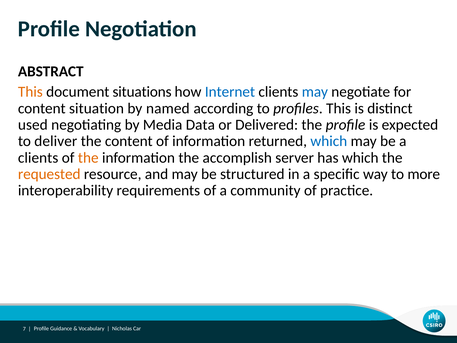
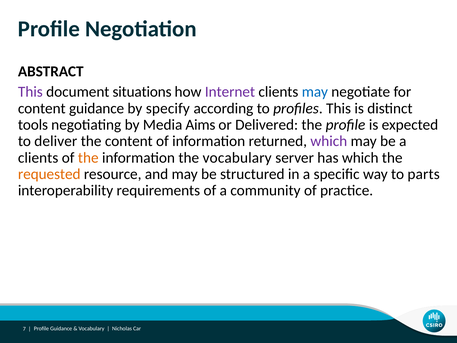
This at (30, 92) colour: orange -> purple
Internet colour: blue -> purple
content situation: situation -> guidance
named: named -> specify
used: used -> tools
Data: Data -> Aims
which at (329, 141) colour: blue -> purple
the accomplish: accomplish -> vocabulary
more: more -> parts
